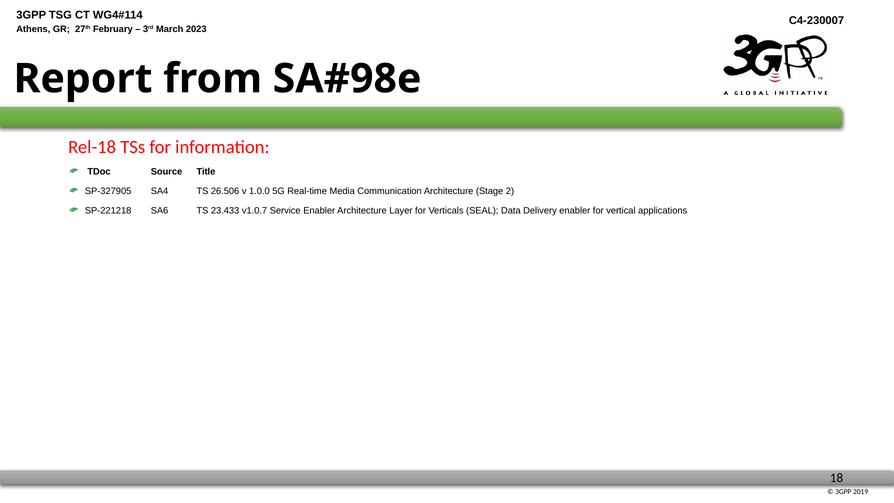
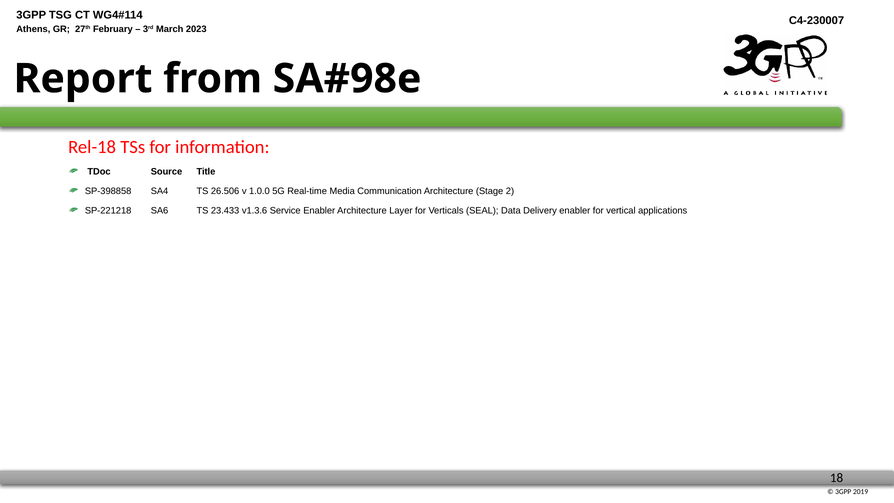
SP-327905: SP-327905 -> SP-398858
v1.0.7: v1.0.7 -> v1.3.6
